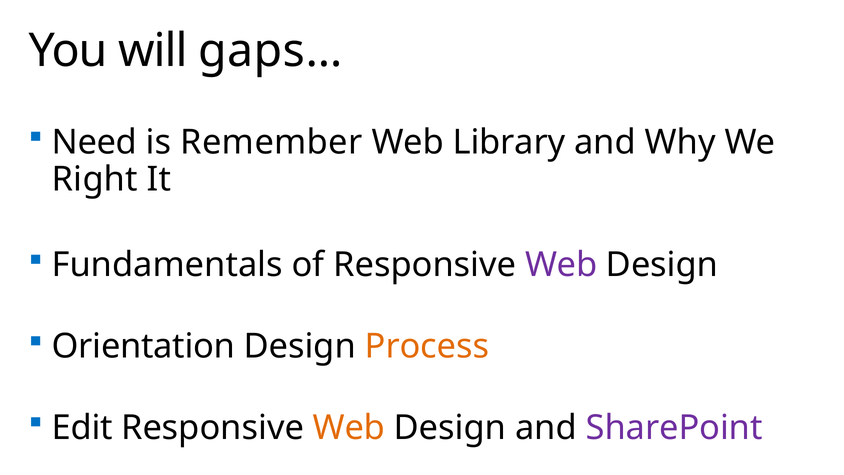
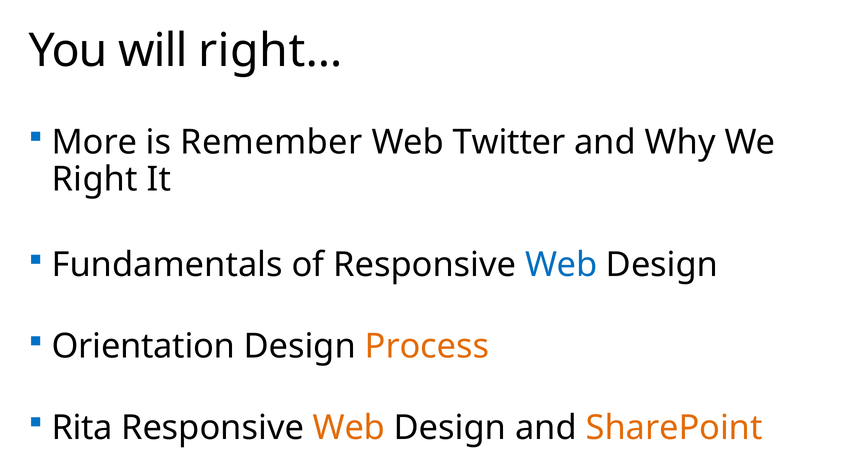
gaps…: gaps… -> right…
Need: Need -> More
Library: Library -> Twitter
Web at (561, 265) colour: purple -> blue
Edit: Edit -> Rita
SharePoint colour: purple -> orange
